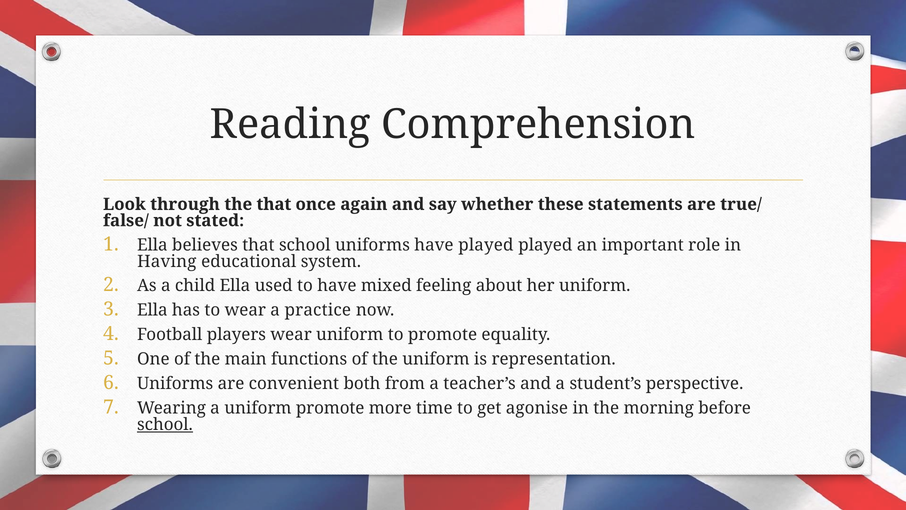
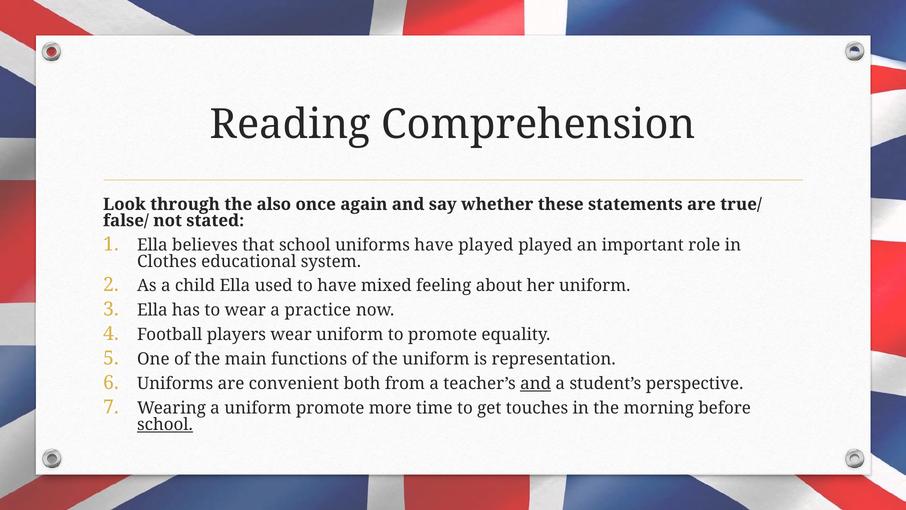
the that: that -> also
Having: Having -> Clothes
and at (536, 383) underline: none -> present
agonise: agonise -> touches
